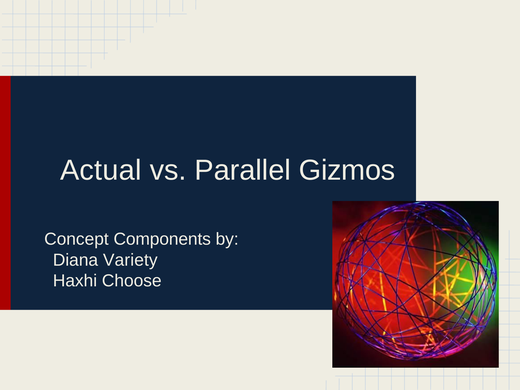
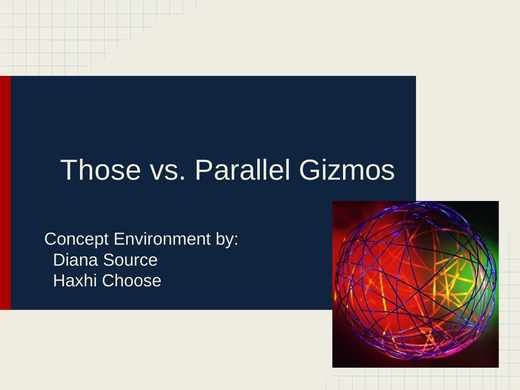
Actual: Actual -> Those
Components: Components -> Environment
Variety: Variety -> Source
